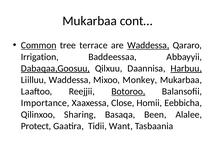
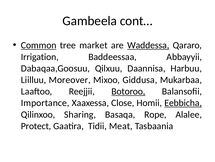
Mukarbaa at (90, 21): Mukarbaa -> Gambeela
terrace: terrace -> market
Dabaqaa,Goosuu underline: present -> none
Harbuu underline: present -> none
Liilluu Waddessa: Waddessa -> Moreover
Monkey: Monkey -> Giddusa
Eebbicha underline: none -> present
Been: Been -> Rope
Want: Want -> Meat
